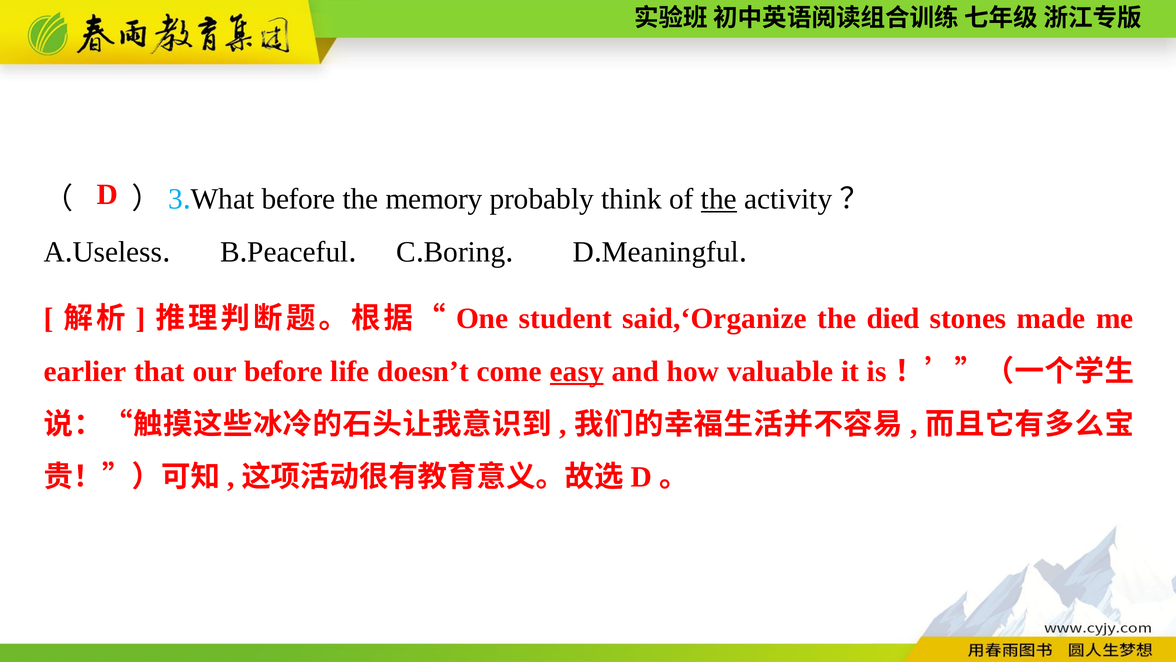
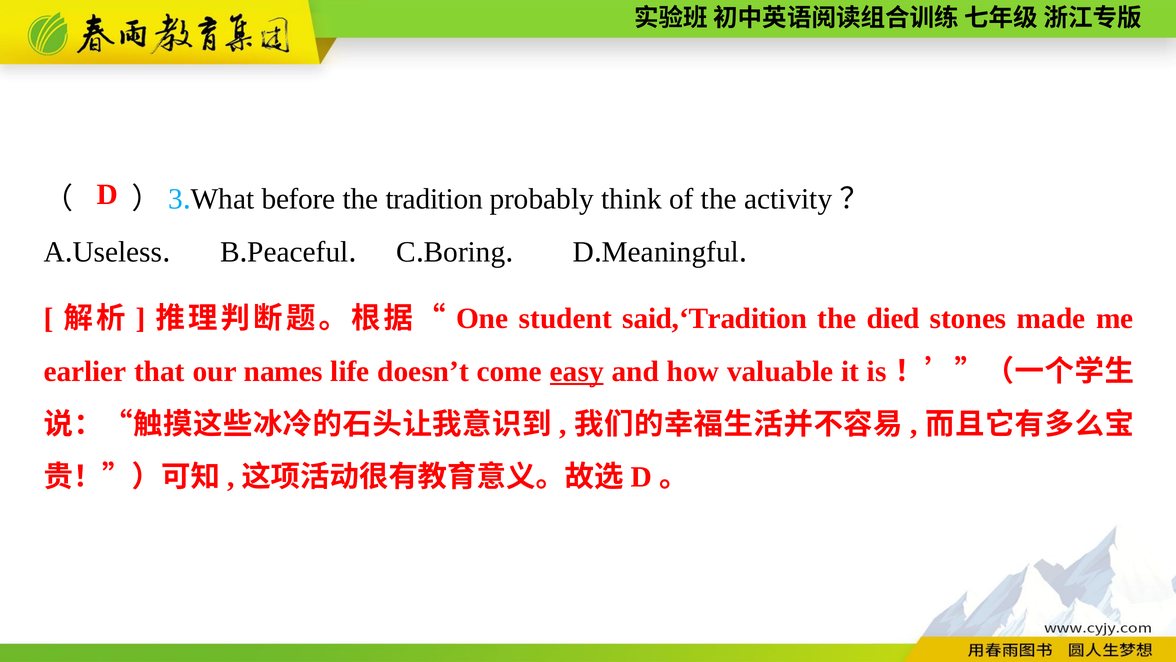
memory: memory -> tradition
the at (719, 199) underline: present -> none
said,‘Organize: said,‘Organize -> said,‘Tradition
our before: before -> names
